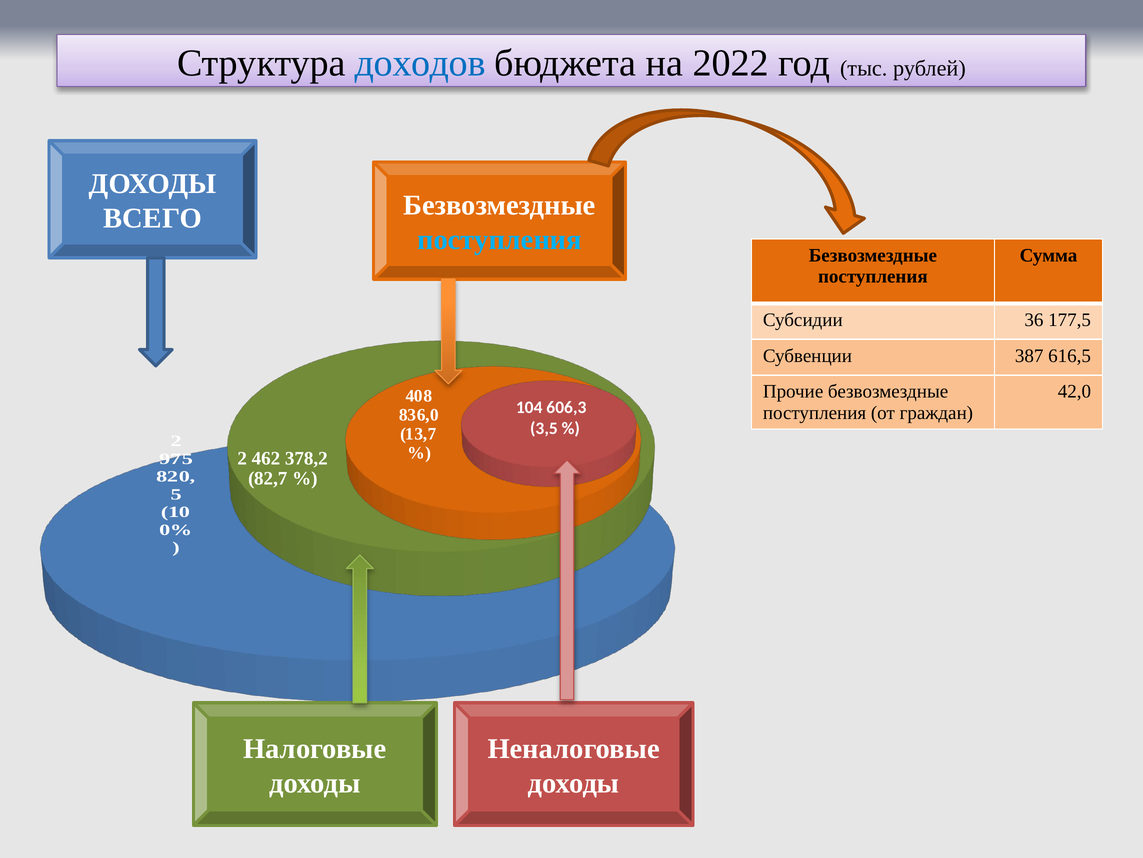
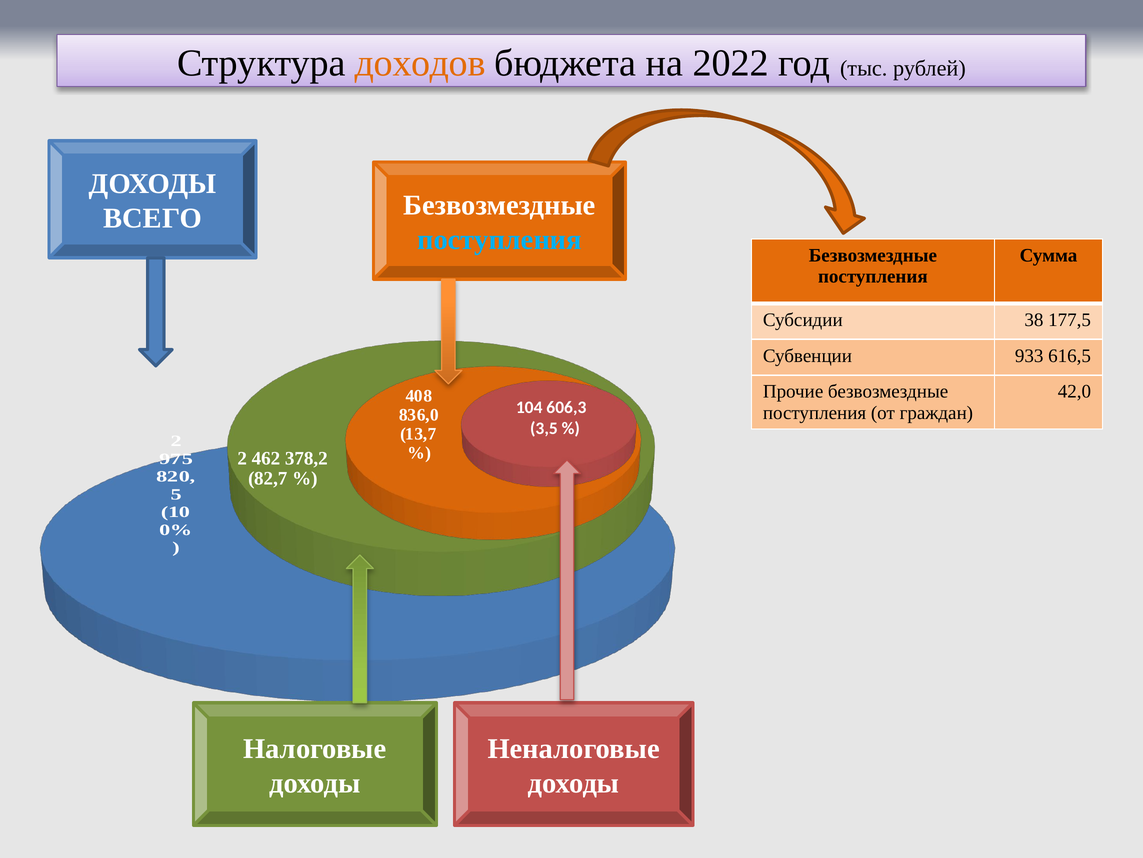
доходов colour: blue -> orange
36: 36 -> 38
387: 387 -> 933
